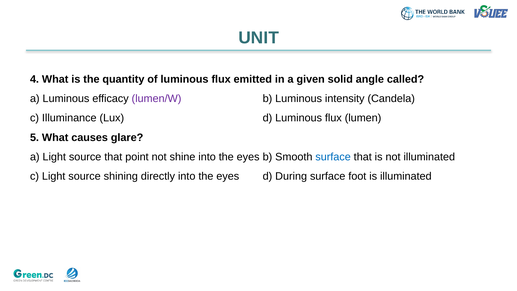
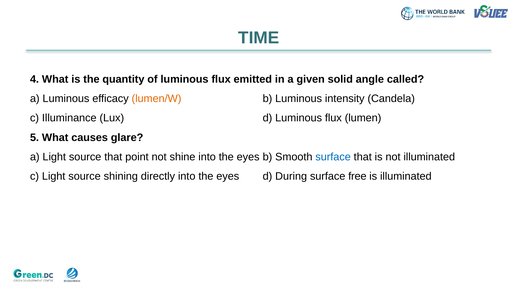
UNIT: UNIT -> TIME
lumen/W colour: purple -> orange
foot: foot -> free
